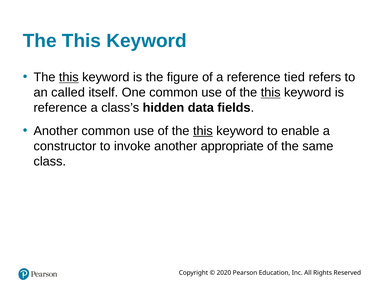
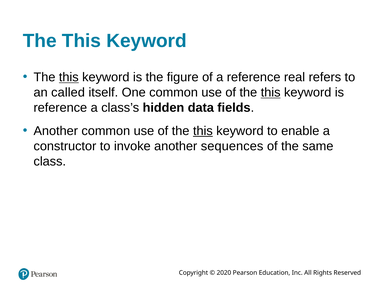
tied: tied -> real
appropriate: appropriate -> sequences
